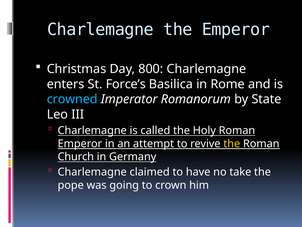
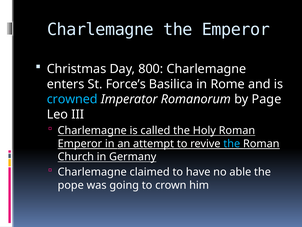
State: State -> Page
the at (232, 143) colour: yellow -> light blue
take: take -> able
